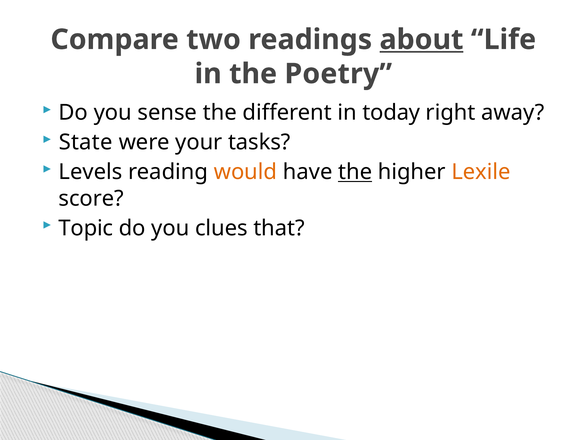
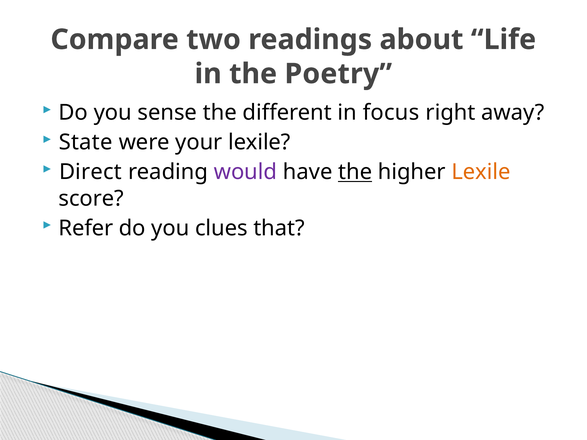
about underline: present -> none
today: today -> focus
your tasks: tasks -> lexile
Levels: Levels -> Direct
would colour: orange -> purple
Topic: Topic -> Refer
